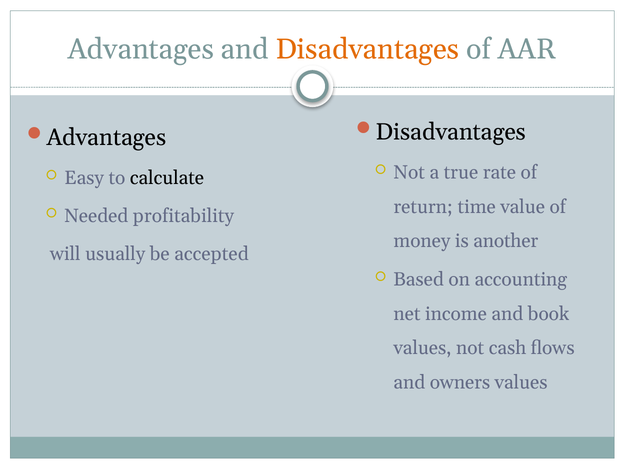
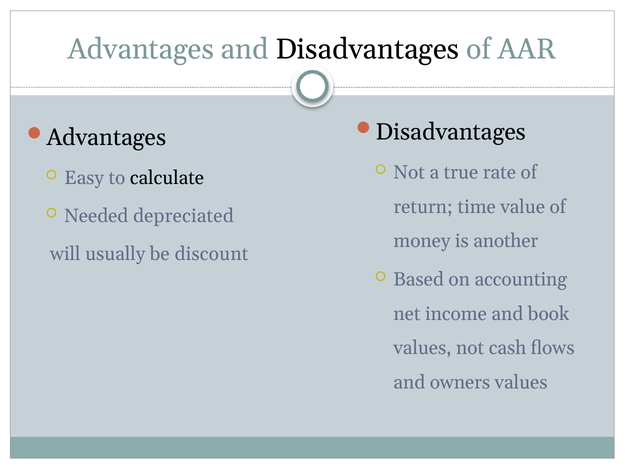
Disadvantages at (367, 49) colour: orange -> black
profitability: profitability -> depreciated
accepted: accepted -> discount
